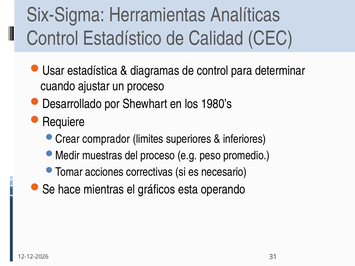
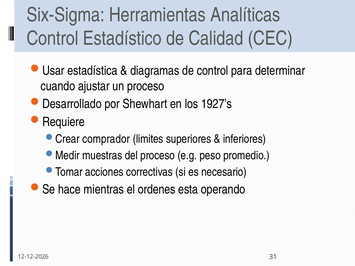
1980’s: 1980’s -> 1927’s
gráficos: gráficos -> ordenes
